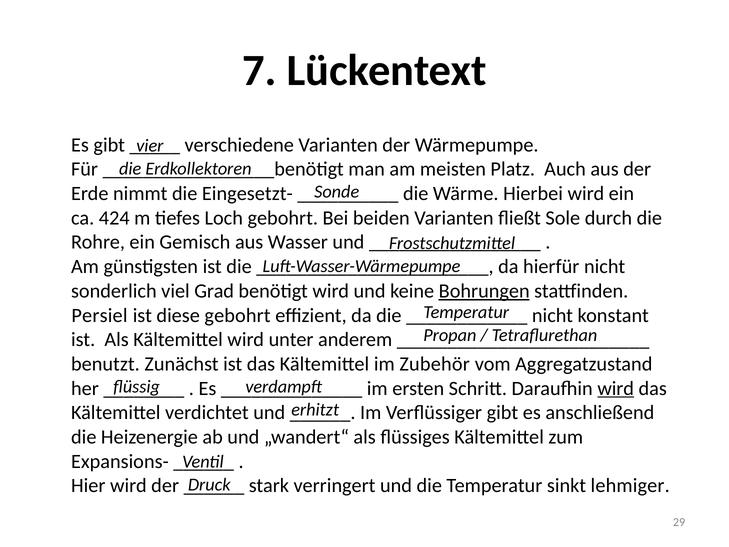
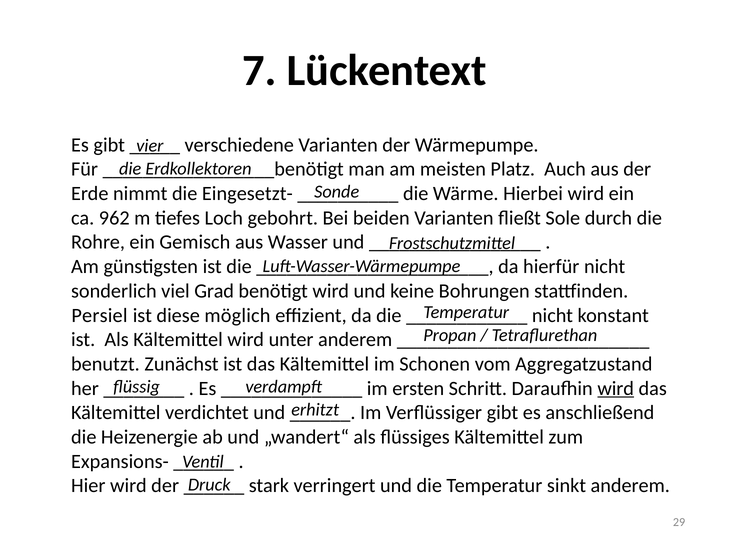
424: 424 -> 962
Bohrungen underline: present -> none
diese gebohrt: gebohrt -> möglich
Zubehör: Zubehör -> Schonen
sinkt lehmiger: lehmiger -> anderem
